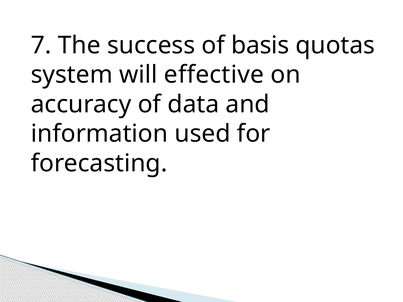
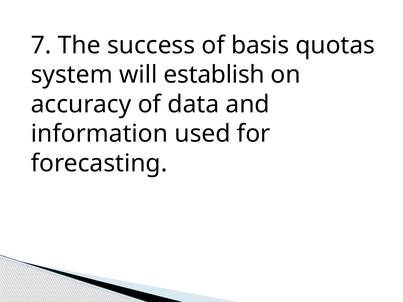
effective: effective -> establish
